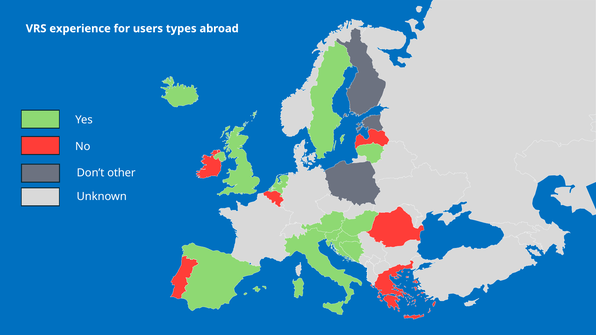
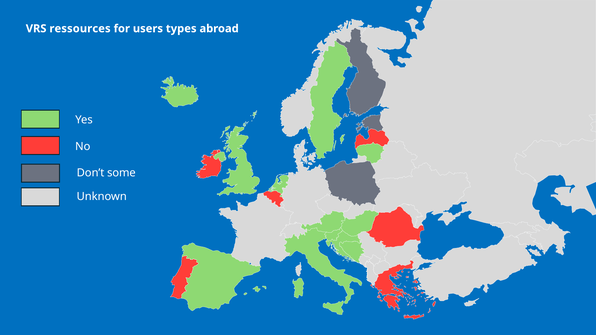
experience: experience -> ressources
other: other -> some
